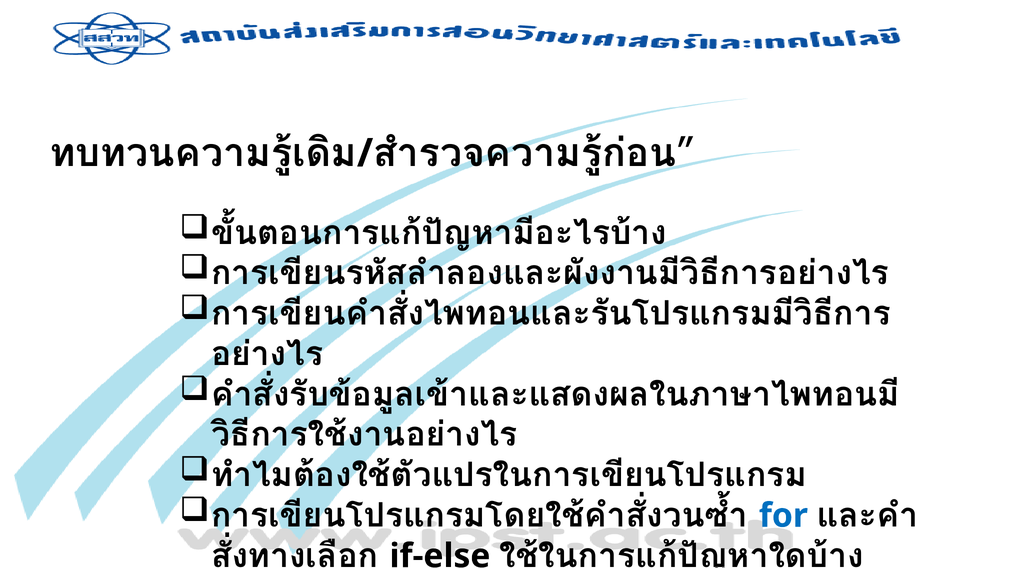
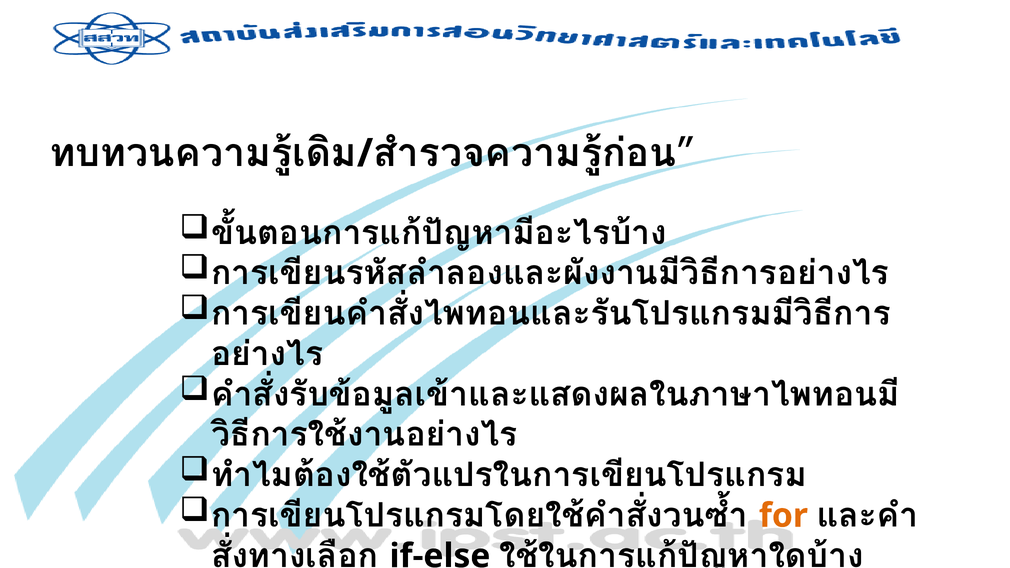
for colour: blue -> orange
